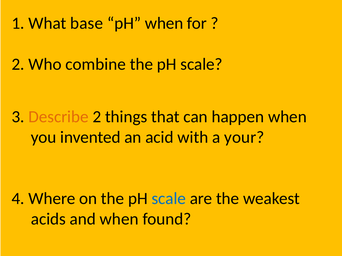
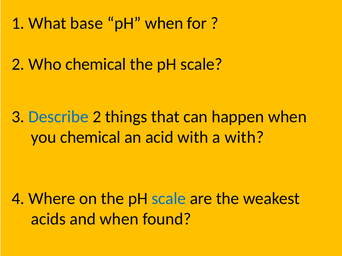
Who combine: combine -> chemical
Describe colour: orange -> blue
you invented: invented -> chemical
a your: your -> with
